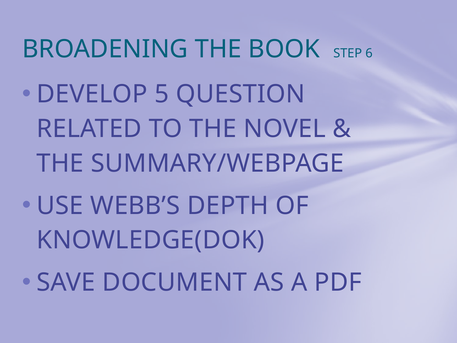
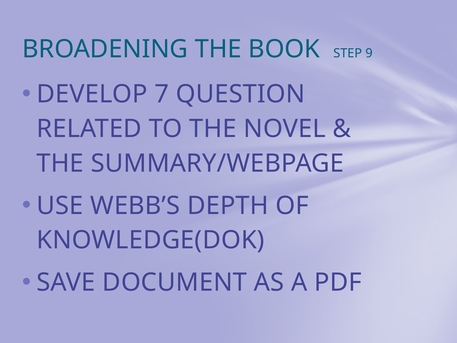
6: 6 -> 9
5: 5 -> 7
